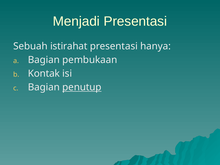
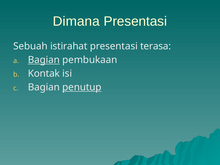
Menjadi: Menjadi -> Dimana
hanya: hanya -> terasa
Bagian at (44, 60) underline: none -> present
